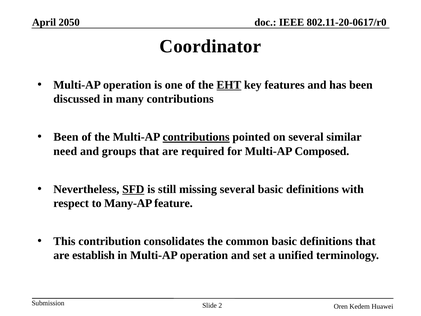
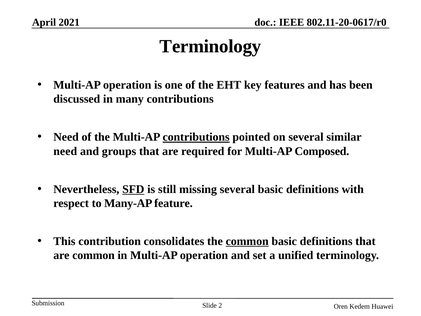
2050: 2050 -> 2021
Coordinator at (210, 46): Coordinator -> Terminology
EHT underline: present -> none
Been at (66, 137): Been -> Need
common at (247, 241) underline: none -> present
are establish: establish -> common
